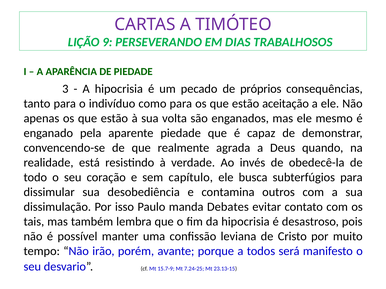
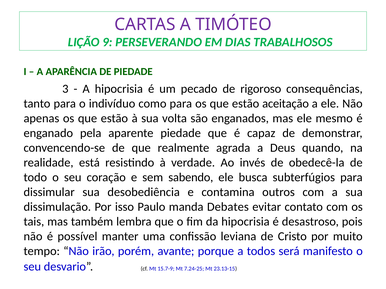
próprios: próprios -> rigoroso
capítulo: capítulo -> sabendo
